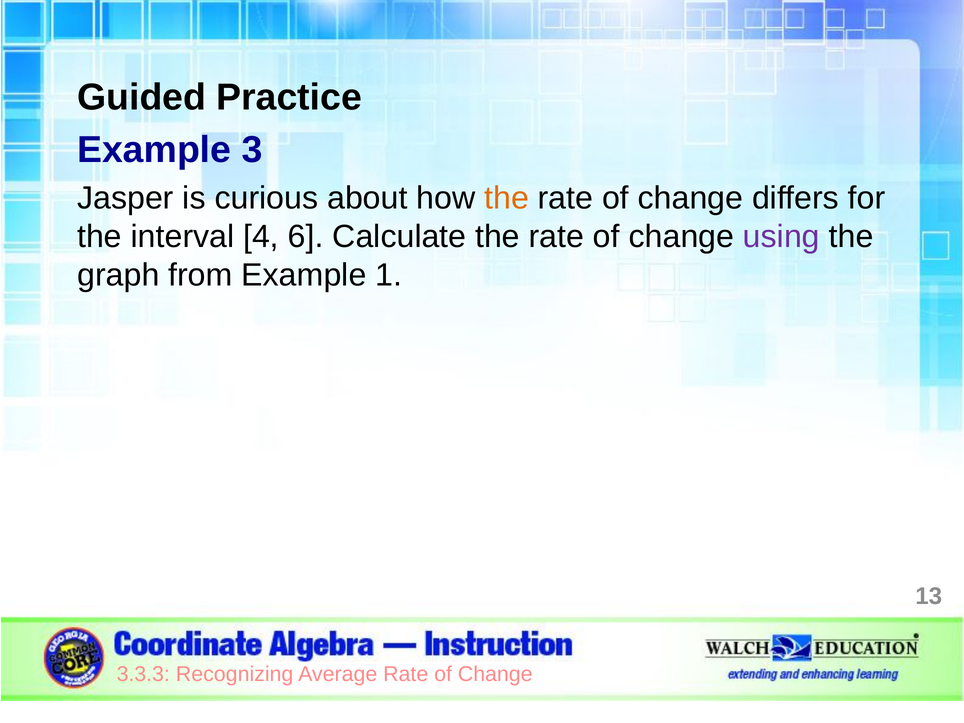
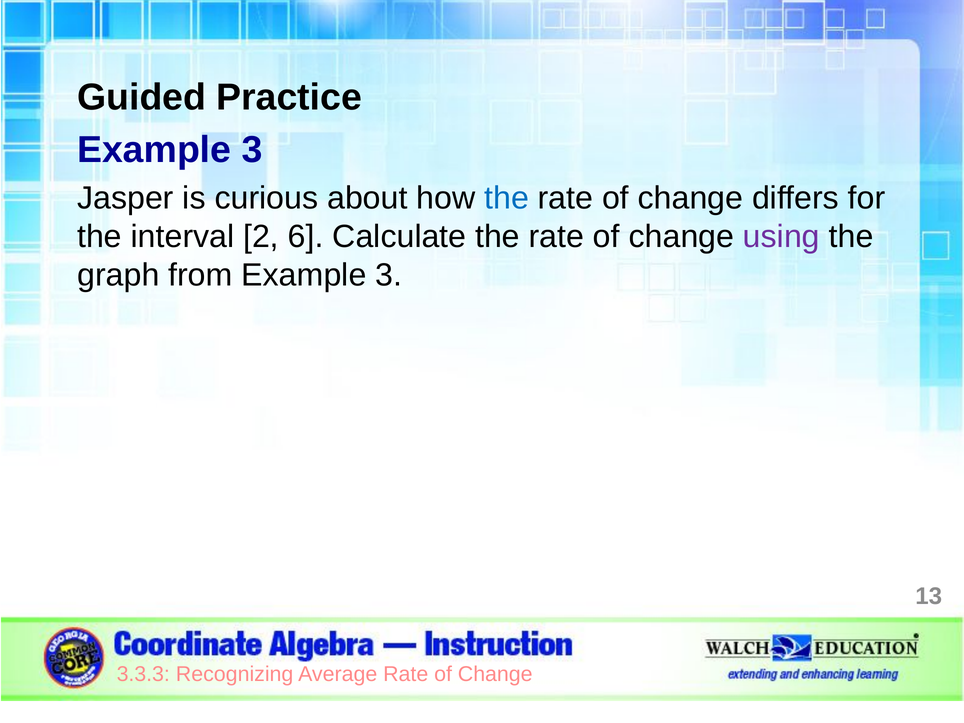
the at (507, 198) colour: orange -> blue
4: 4 -> 2
from Example 1: 1 -> 3
